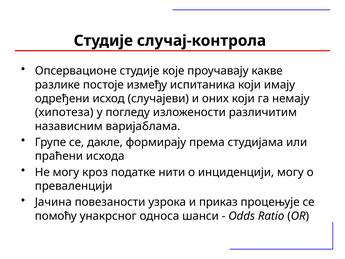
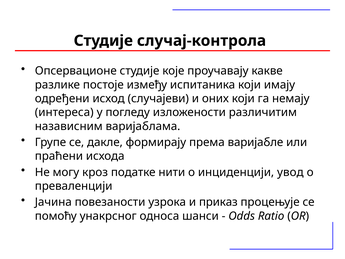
хипотеза: хипотеза -> интереса
студијама: студијама -> варијабле
инциденцији могу: могу -> увод
